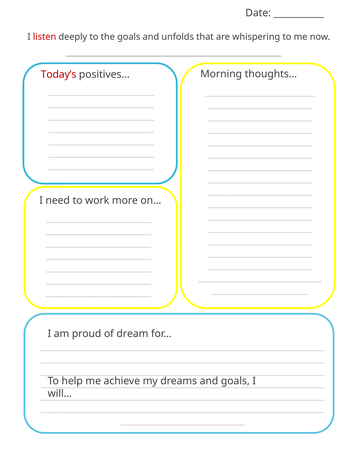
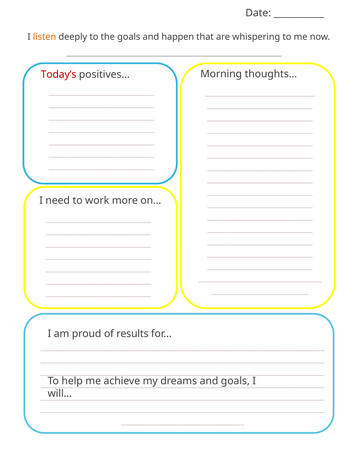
listen colour: red -> orange
unfolds: unfolds -> happen
dream: dream -> results
